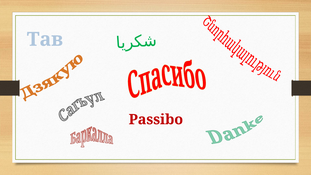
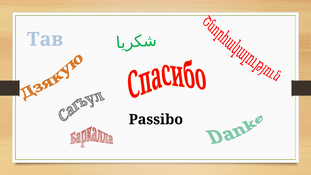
Passibo colour: red -> black
